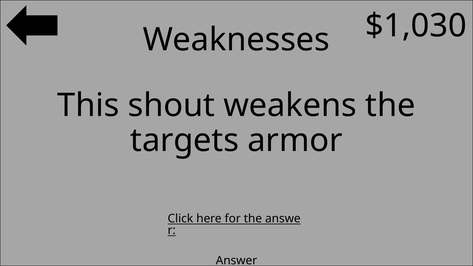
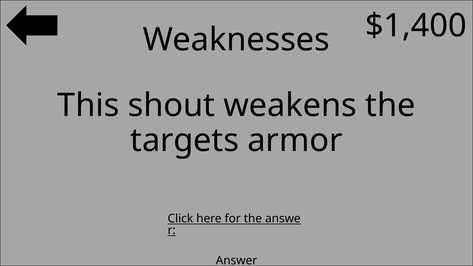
$1,030: $1,030 -> $1,400
